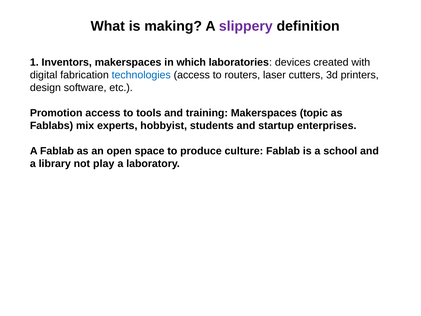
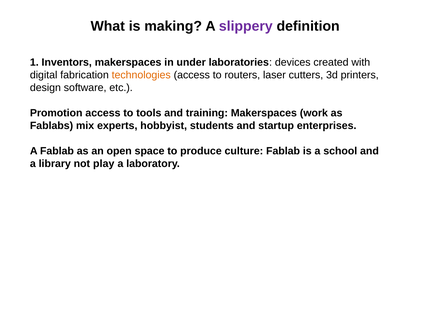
which: which -> under
technologies colour: blue -> orange
topic: topic -> work
